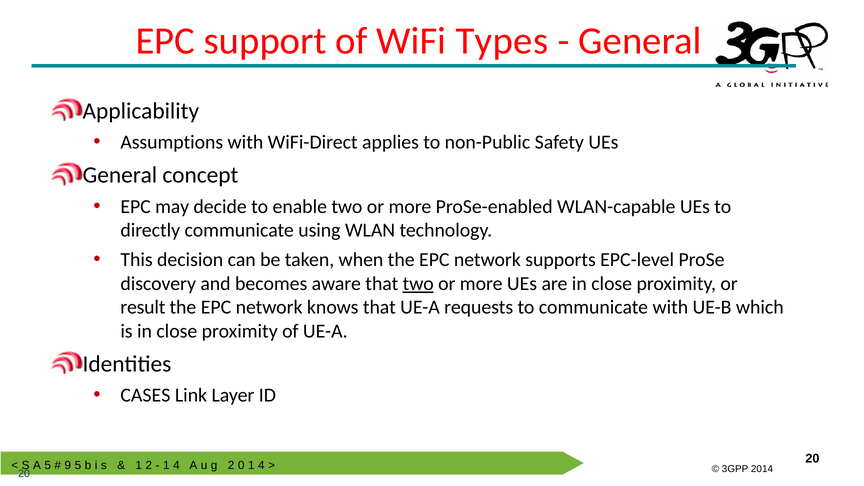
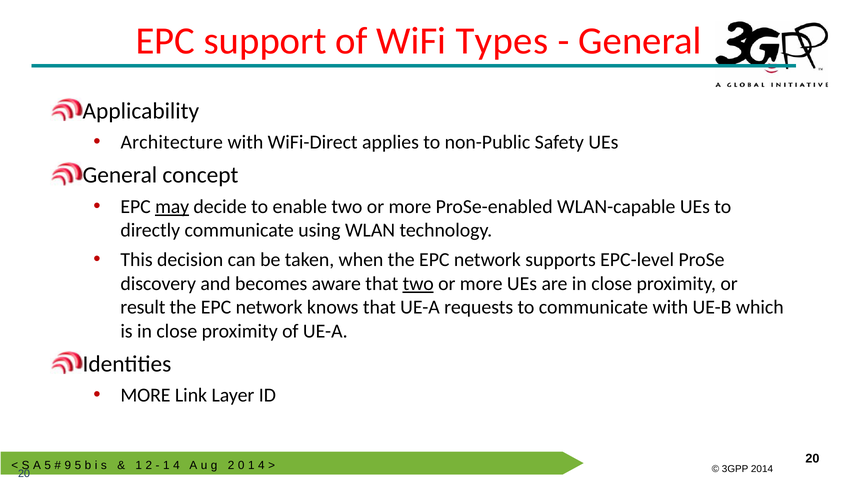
Assumptions: Assumptions -> Architecture
may underline: none -> present
CASES at (145, 396): CASES -> MORE
